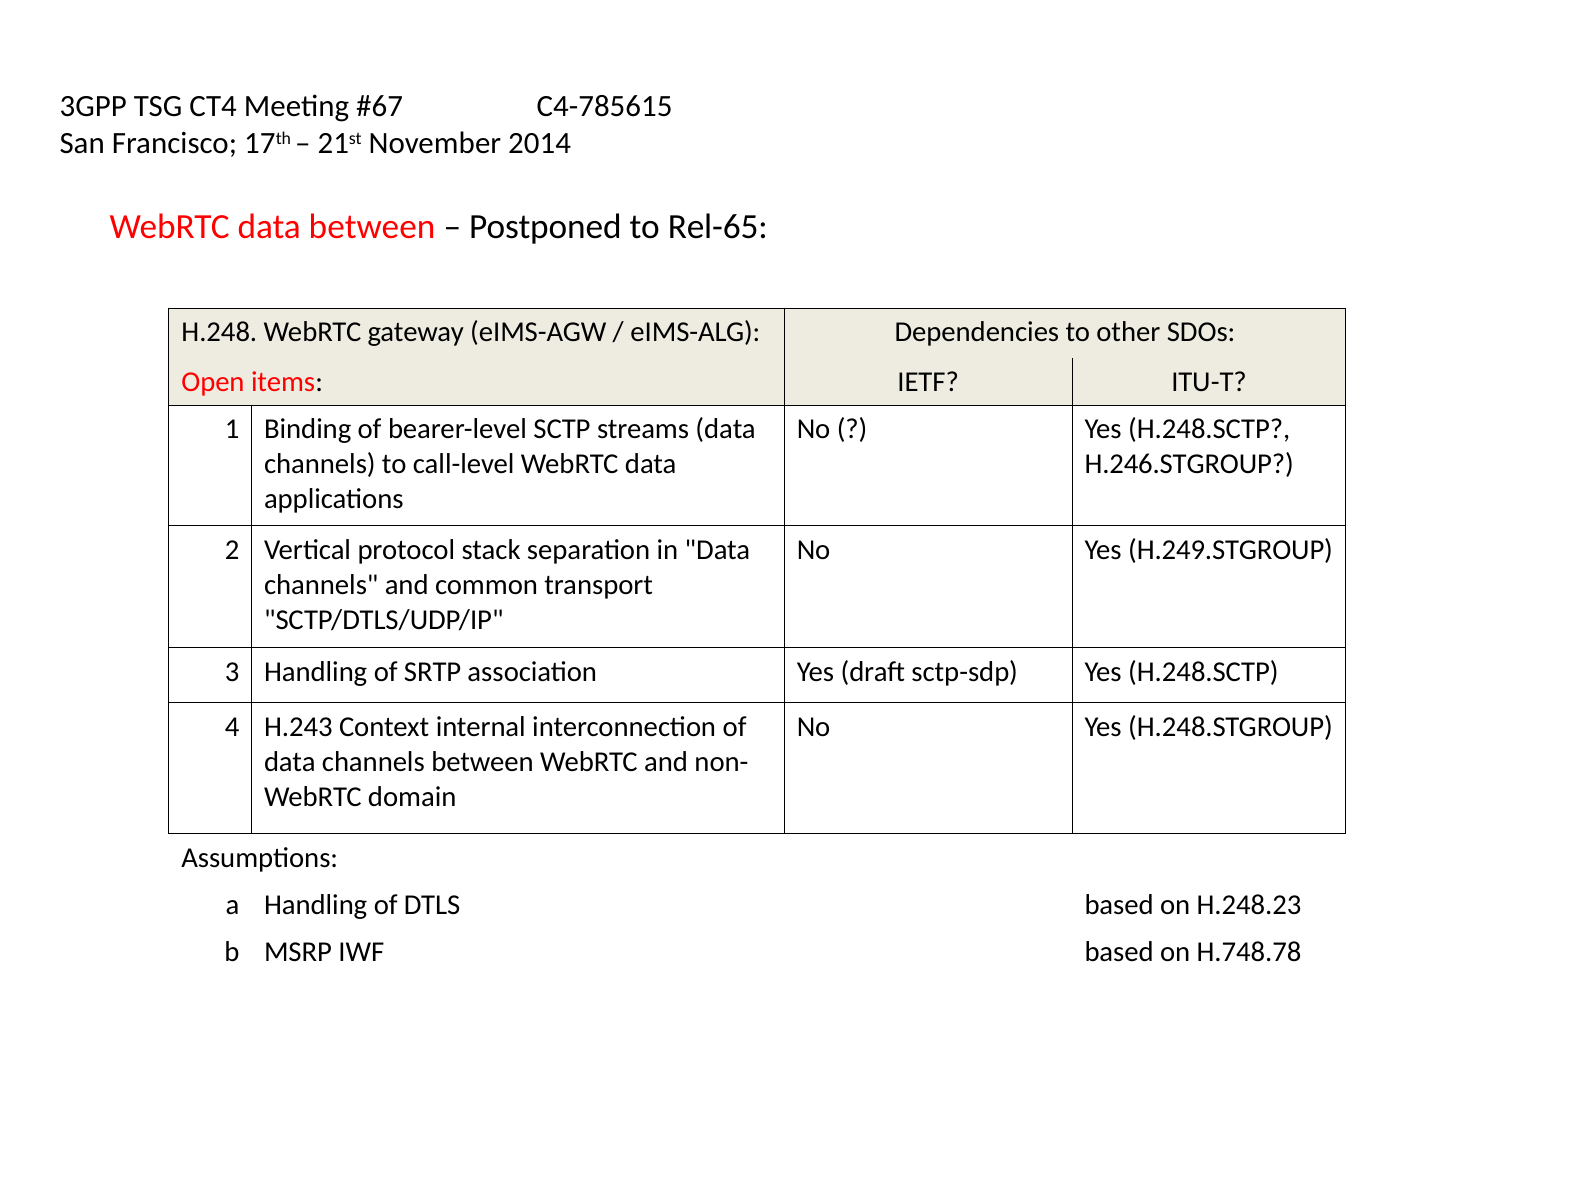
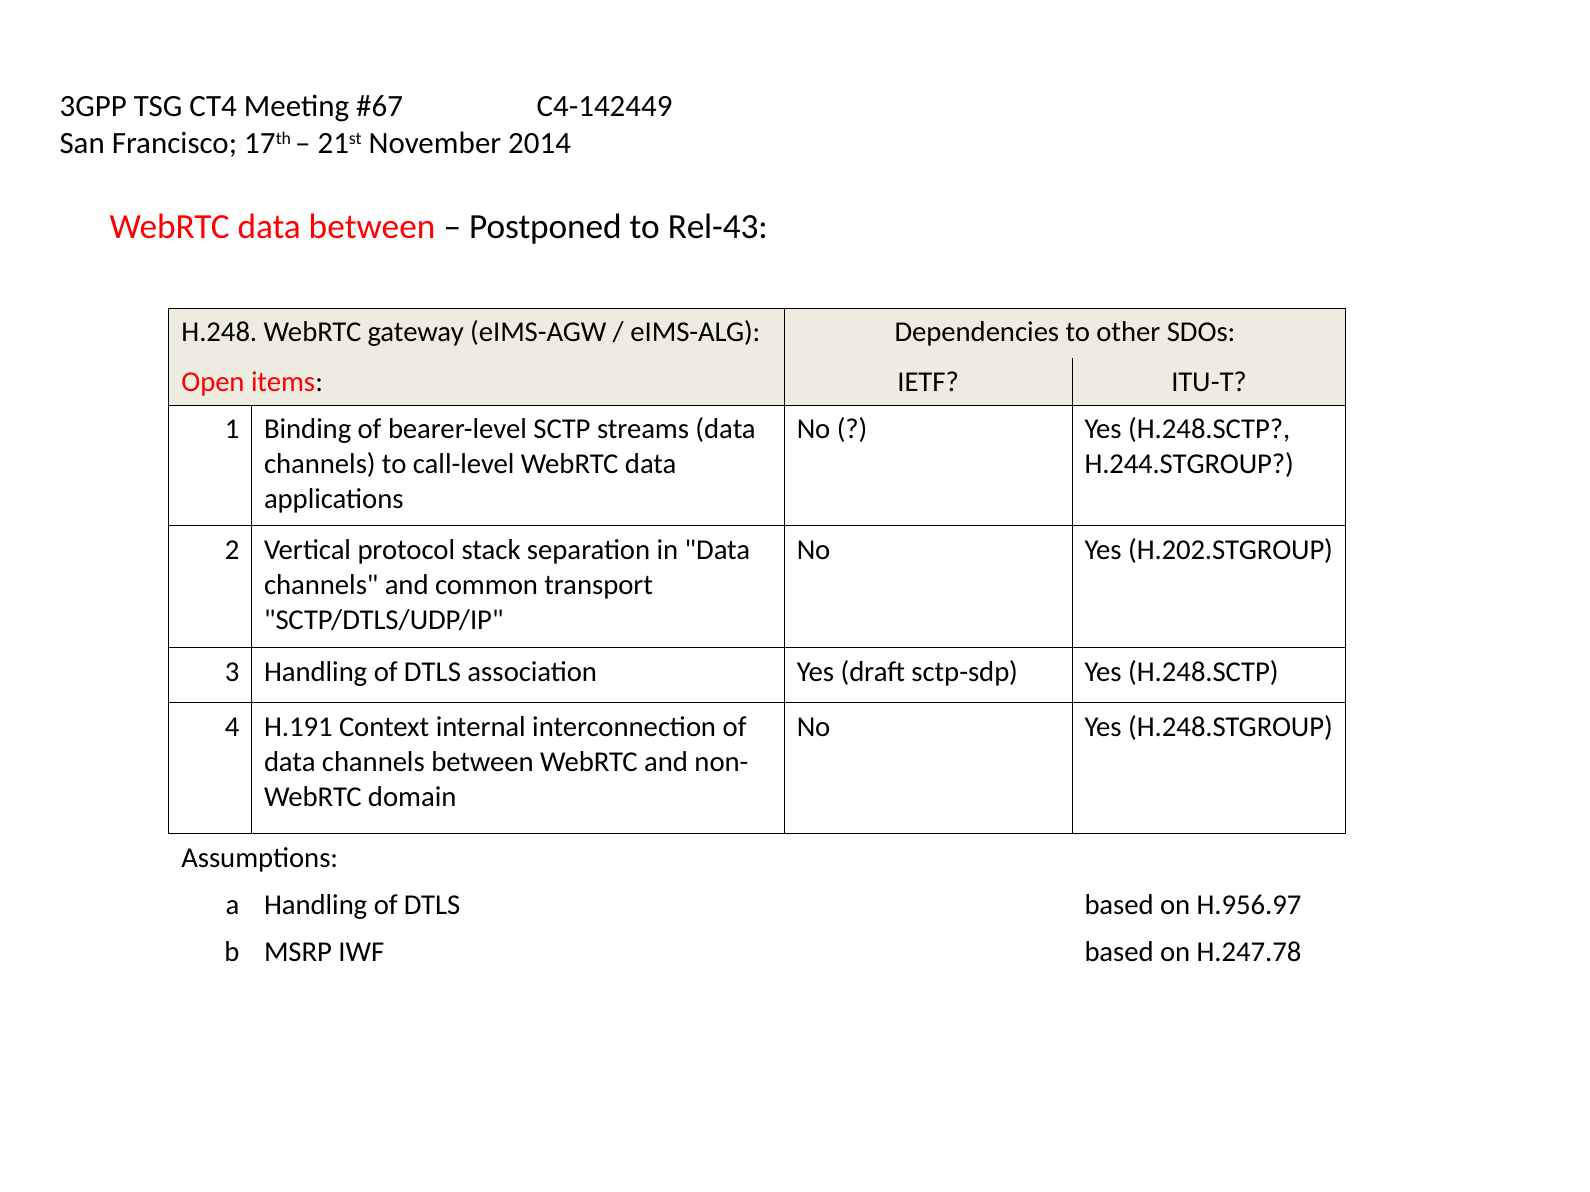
C4-785615: C4-785615 -> C4-142449
Rel-65: Rel-65 -> Rel-43
H.246.STGROUP: H.246.STGROUP -> H.244.STGROUP
H.249.STGROUP: H.249.STGROUP -> H.202.STGROUP
3 Handling of SRTP: SRTP -> DTLS
H.243: H.243 -> H.191
H.248.23: H.248.23 -> H.956.97
H.748.78: H.748.78 -> H.247.78
